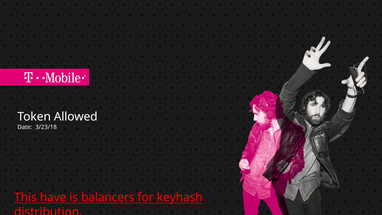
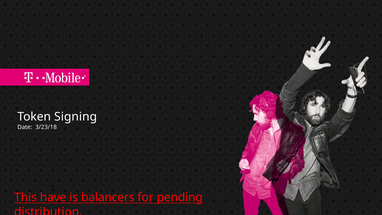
Allowed: Allowed -> Signing
keyhash: keyhash -> pending
